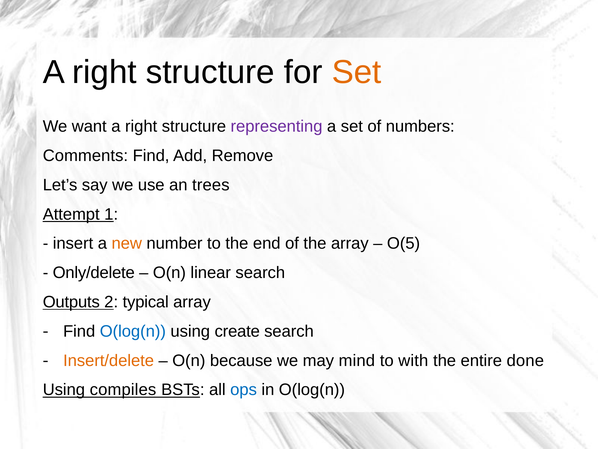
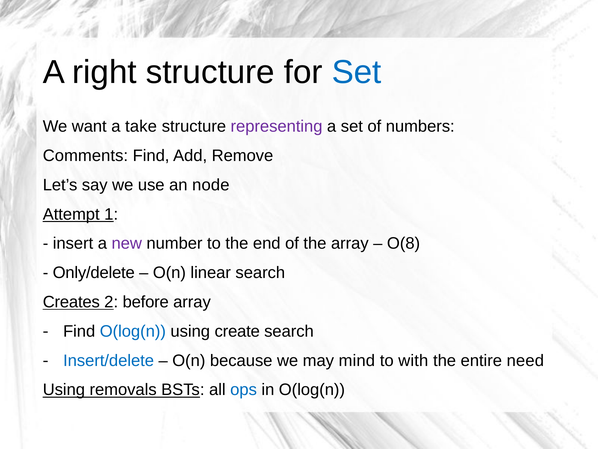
Set at (357, 72) colour: orange -> blue
want a right: right -> take
trees: trees -> node
new colour: orange -> purple
O(5: O(5 -> O(8
Outputs: Outputs -> Creates
typical: typical -> before
Insert/delete colour: orange -> blue
done: done -> need
compiles: compiles -> removals
